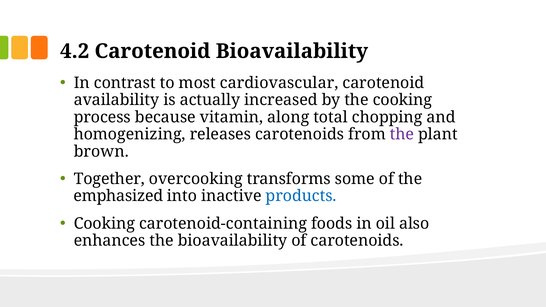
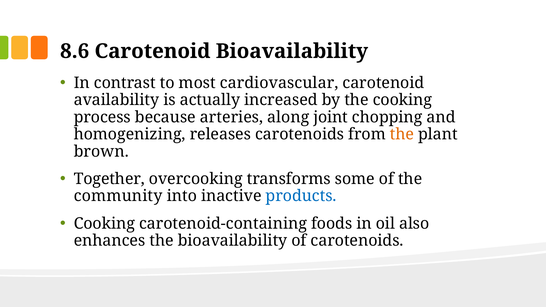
4.2: 4.2 -> 8.6
vitamin: vitamin -> arteries
total: total -> joint
the at (402, 134) colour: purple -> orange
emphasized: emphasized -> community
